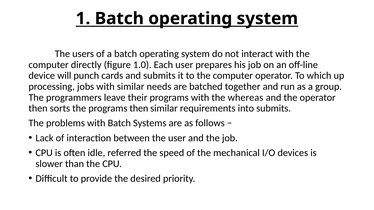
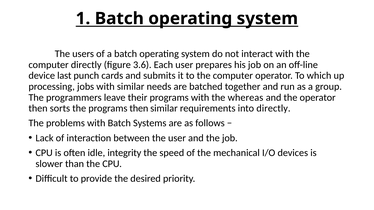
1.0: 1.0 -> 3.6
will: will -> last
into submits: submits -> directly
referred: referred -> integrity
